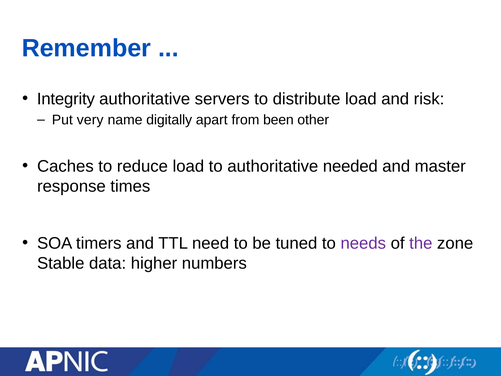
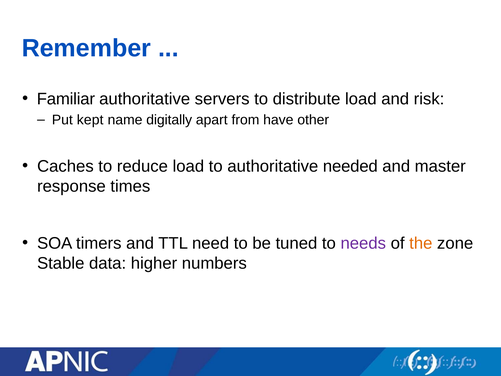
Integrity: Integrity -> Familiar
very: very -> kept
been: been -> have
the colour: purple -> orange
